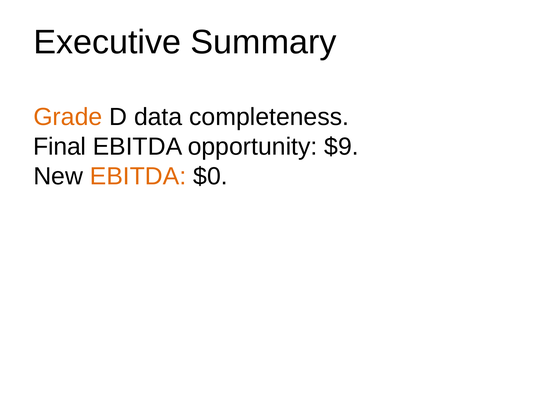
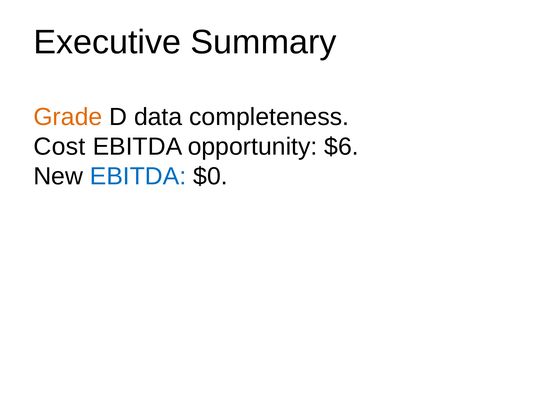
Final: Final -> Cost
$9: $9 -> $6
EBITDA at (138, 177) colour: orange -> blue
